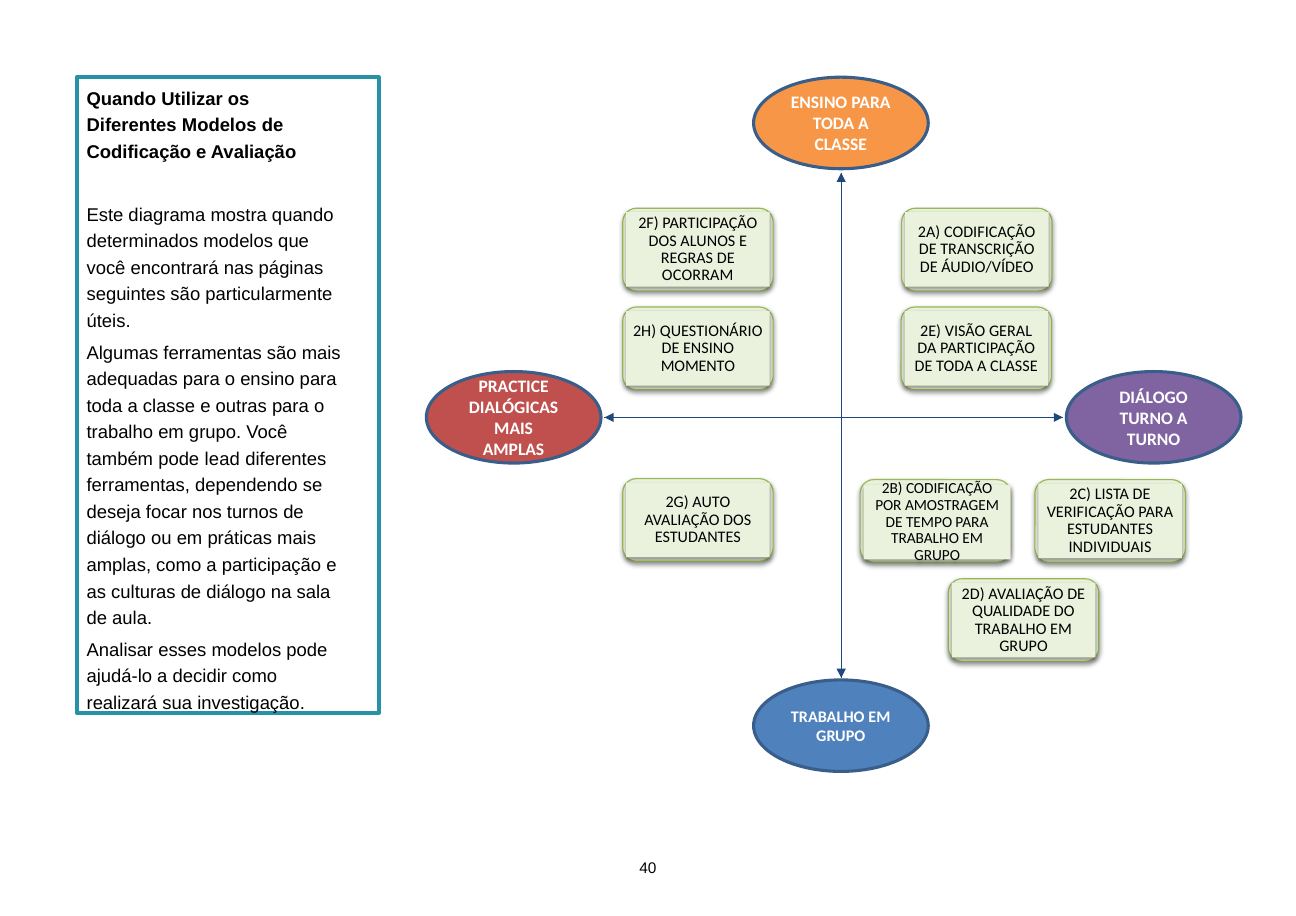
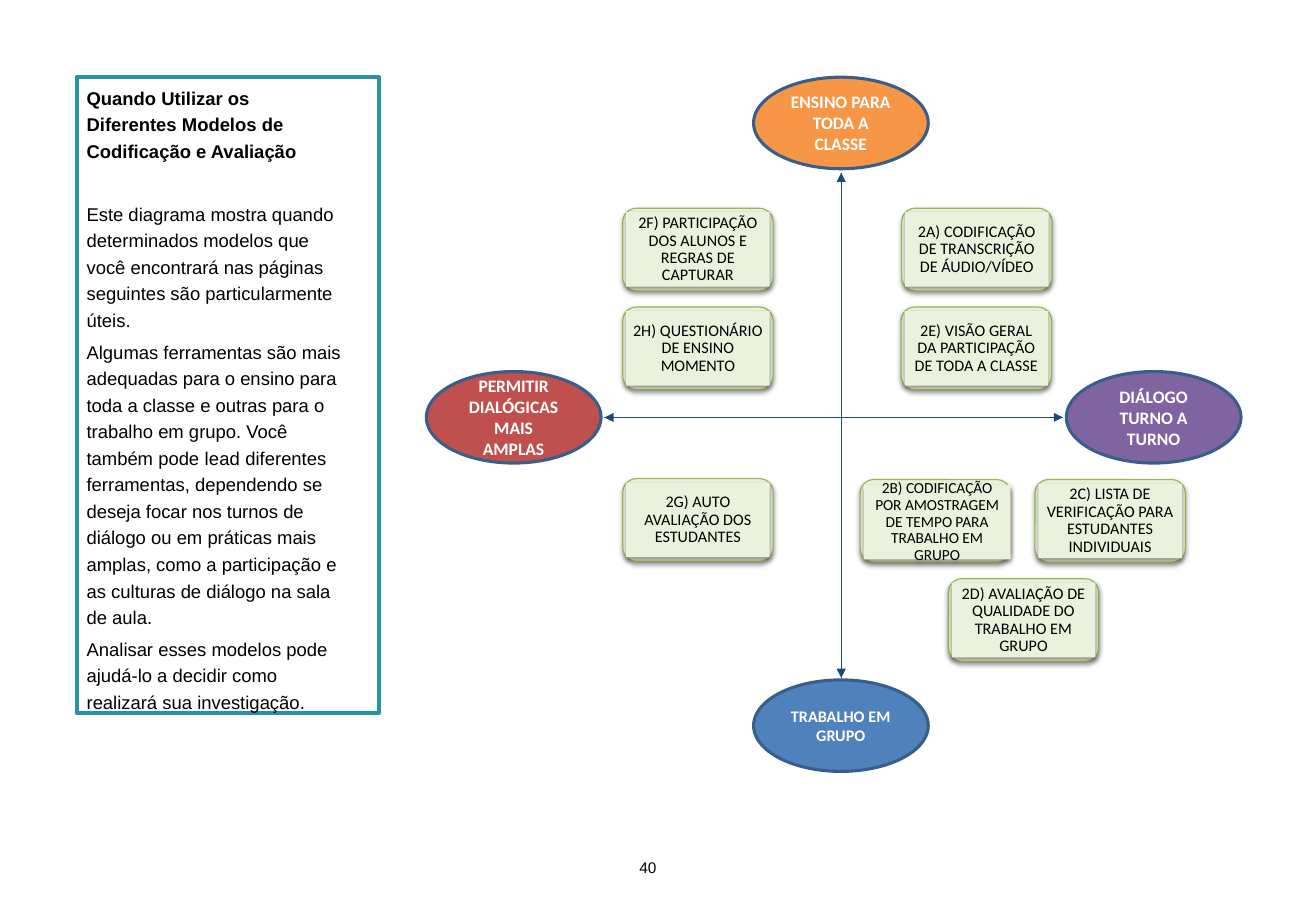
OCORRAM: OCORRAM -> CAPTURAR
PRACTICE: PRACTICE -> PERMITIR
